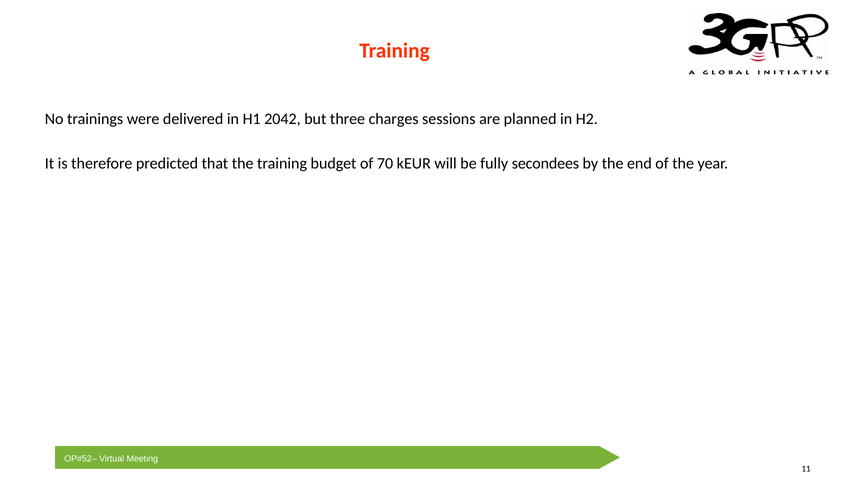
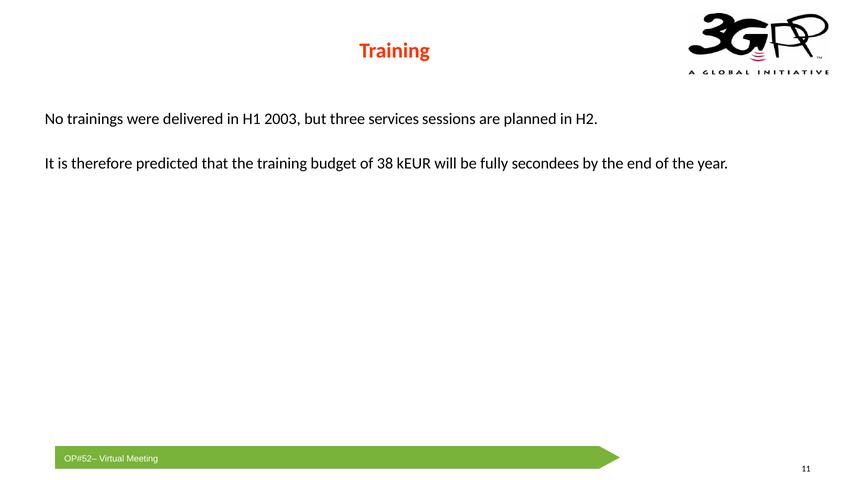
2042: 2042 -> 2003
charges: charges -> services
70: 70 -> 38
